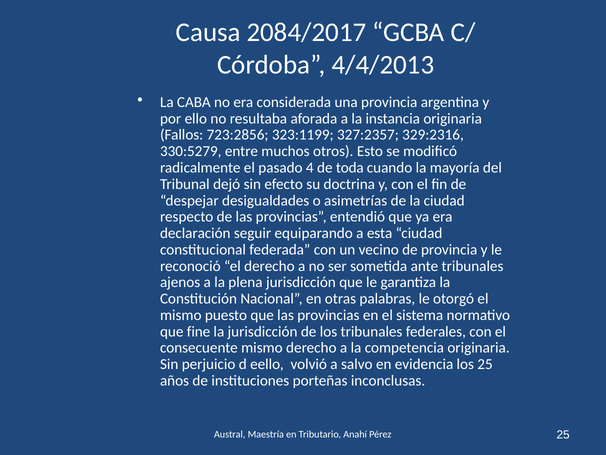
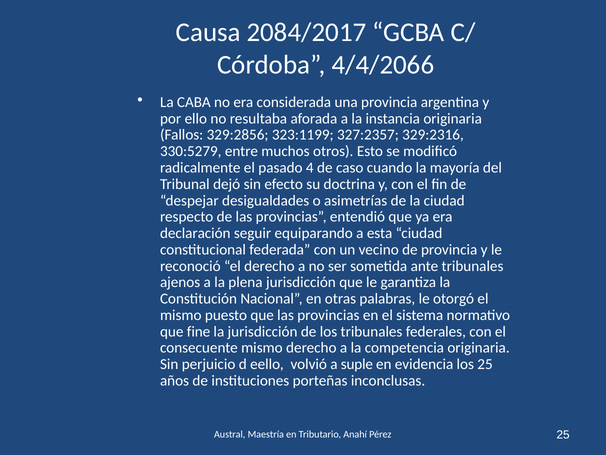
4/4/2013: 4/4/2013 -> 4/4/2066
723:2856: 723:2856 -> 329:2856
toda: toda -> caso
salvo: salvo -> suple
